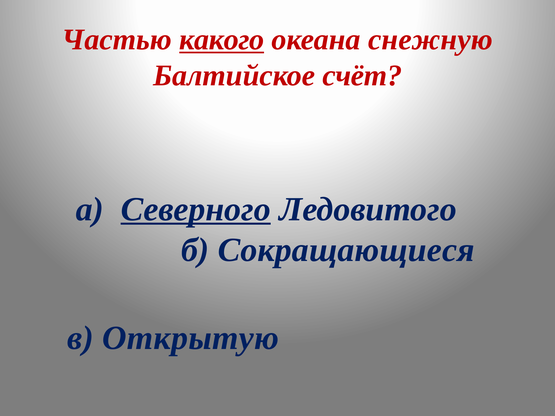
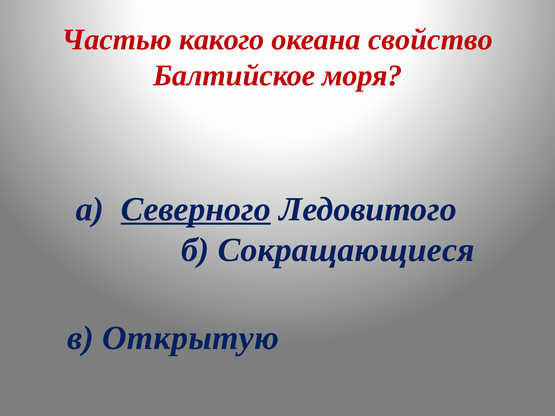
какого underline: present -> none
снежную: снежную -> свойство
счёт: счёт -> моря
